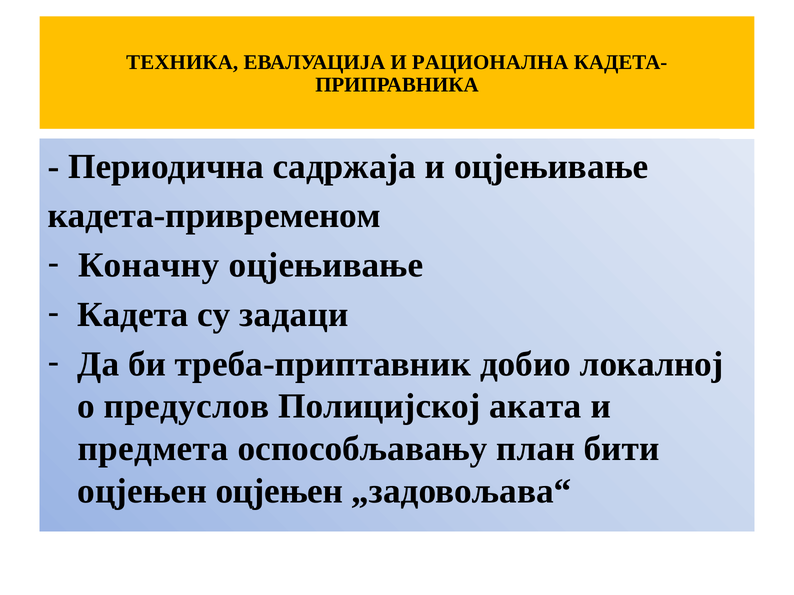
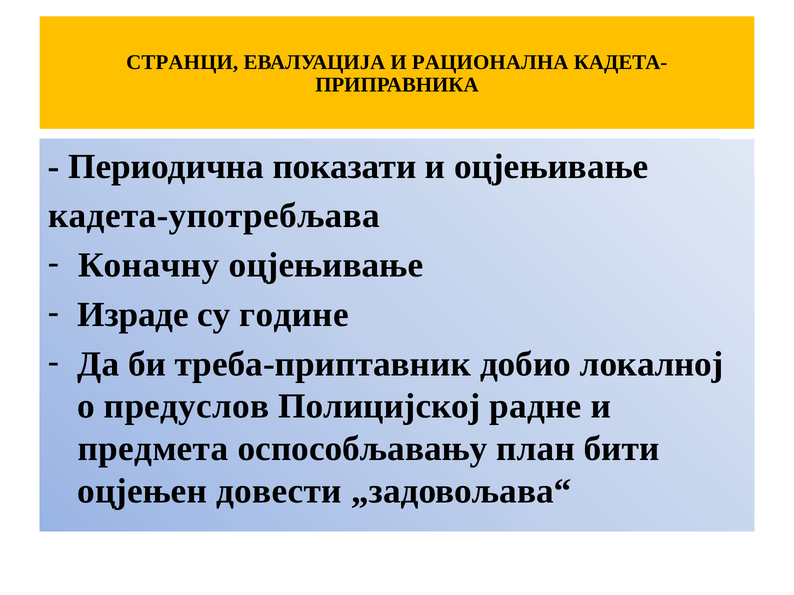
ТЕХНИКА: ТЕХНИКА -> СТРАНЦИ
садржаја: садржаја -> показати
кадета-привременом: кадета-привременом -> кадета-употребљава
Кадета: Кадета -> Израде
задаци: задаци -> године
аката: аката -> радне
оцјењен оцјењен: оцјењен -> довести
